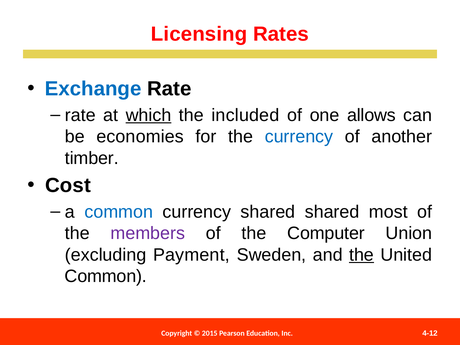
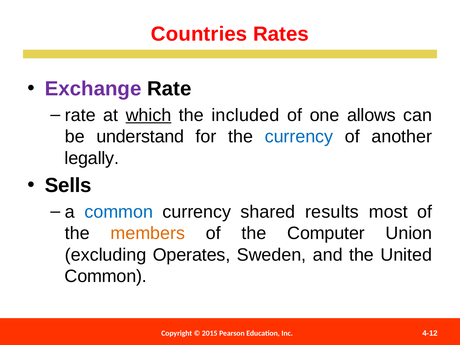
Licensing: Licensing -> Countries
Exchange colour: blue -> purple
economies: economies -> understand
timber: timber -> legally
Cost: Cost -> Sells
shared shared: shared -> results
members colour: purple -> orange
Payment: Payment -> Operates
the at (362, 255) underline: present -> none
